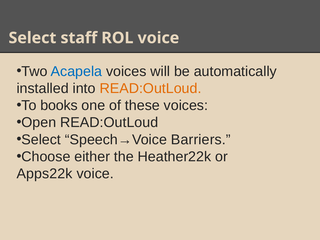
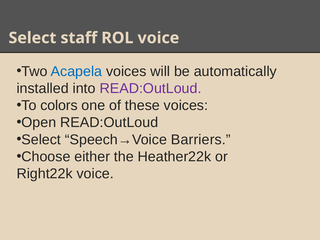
READ:OutLoud at (151, 88) colour: orange -> purple
books: books -> colors
Apps22k: Apps22k -> Right22k
